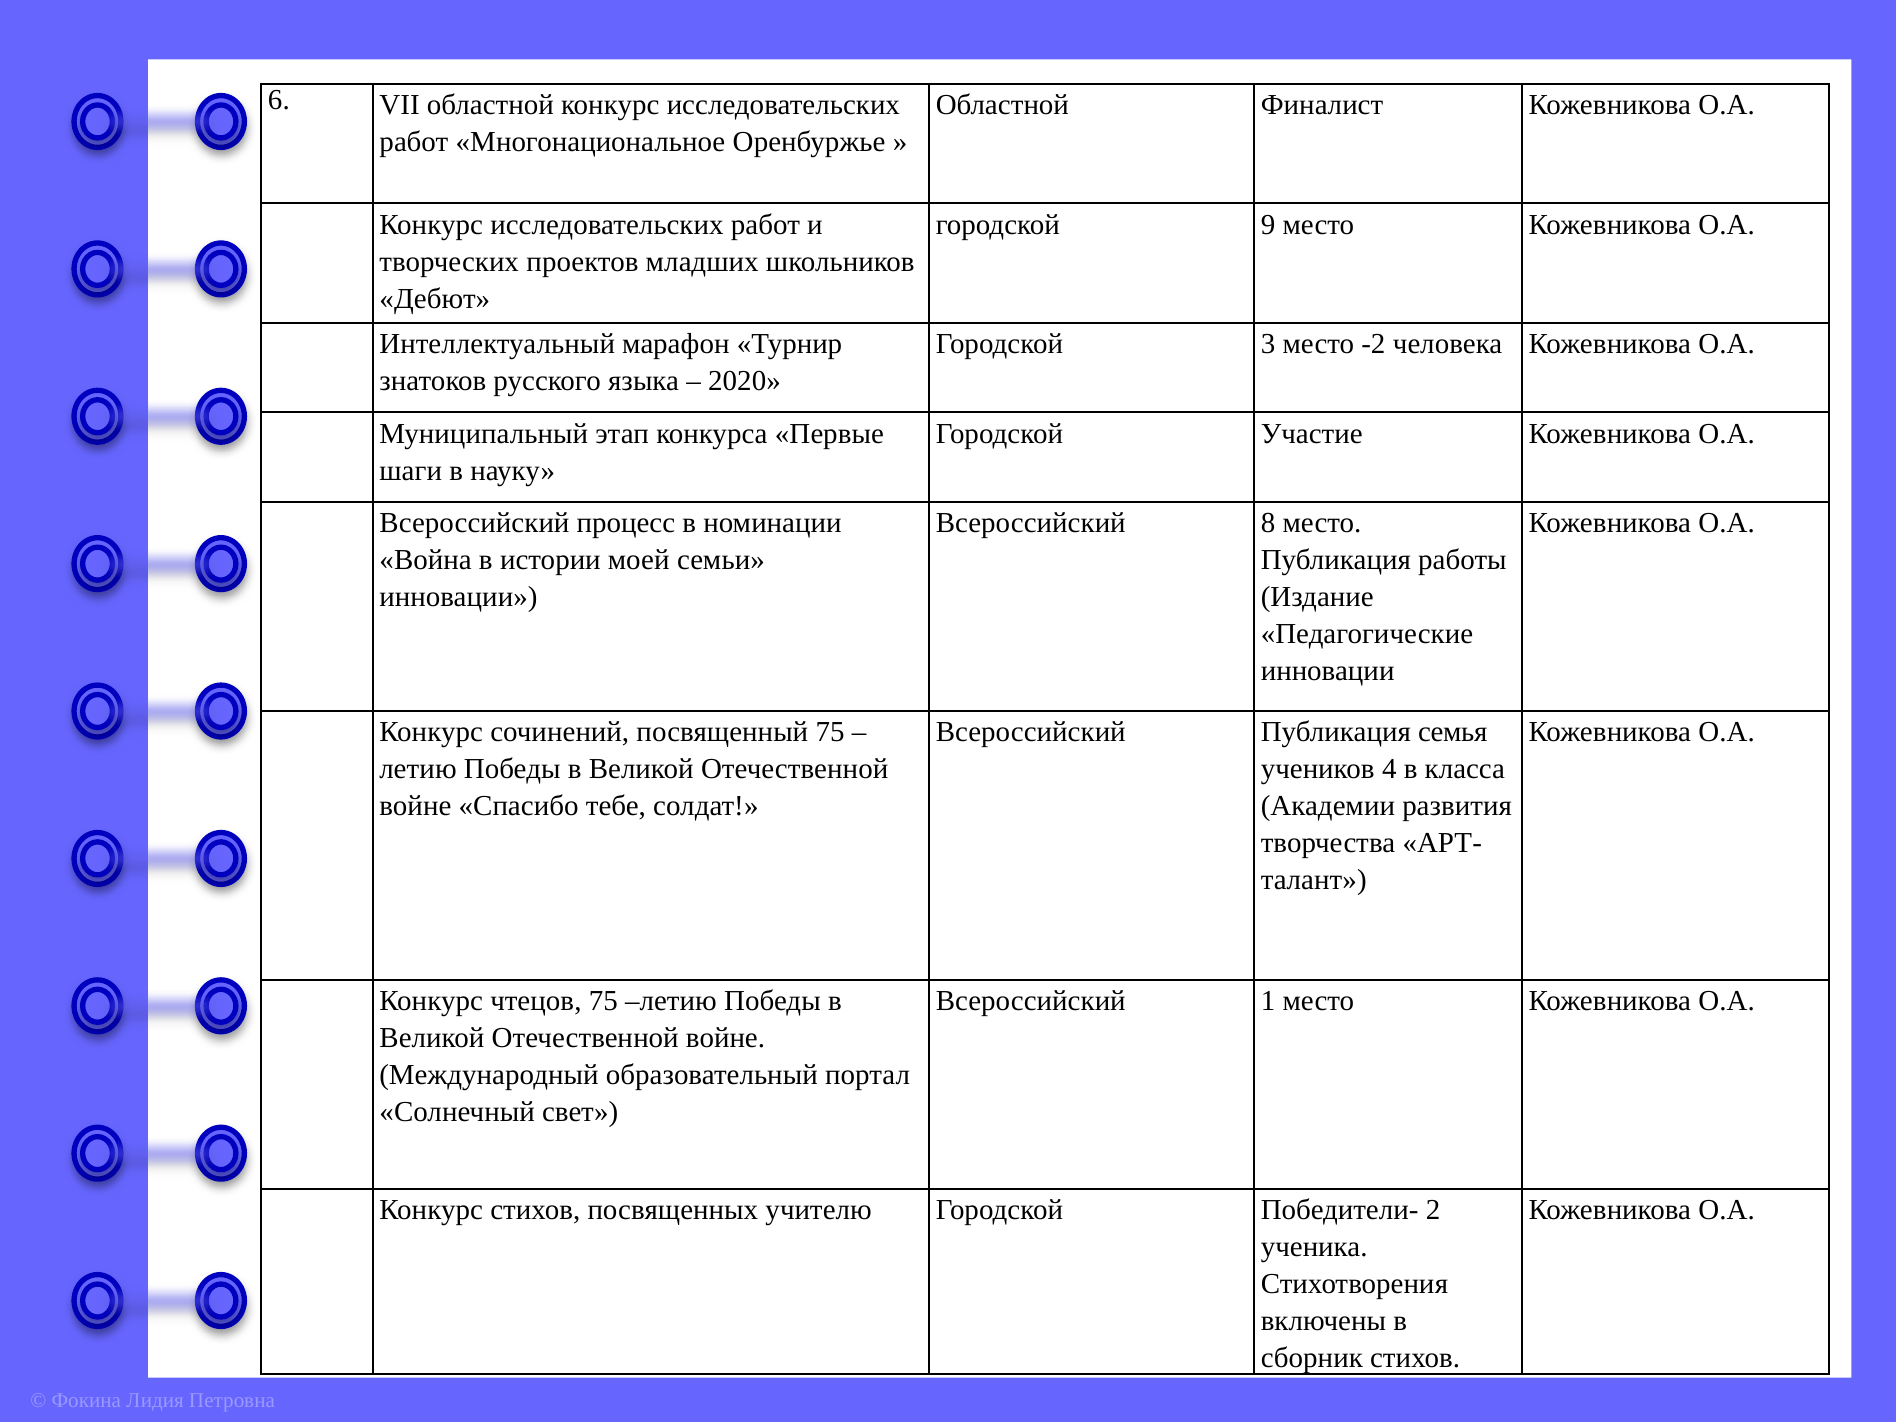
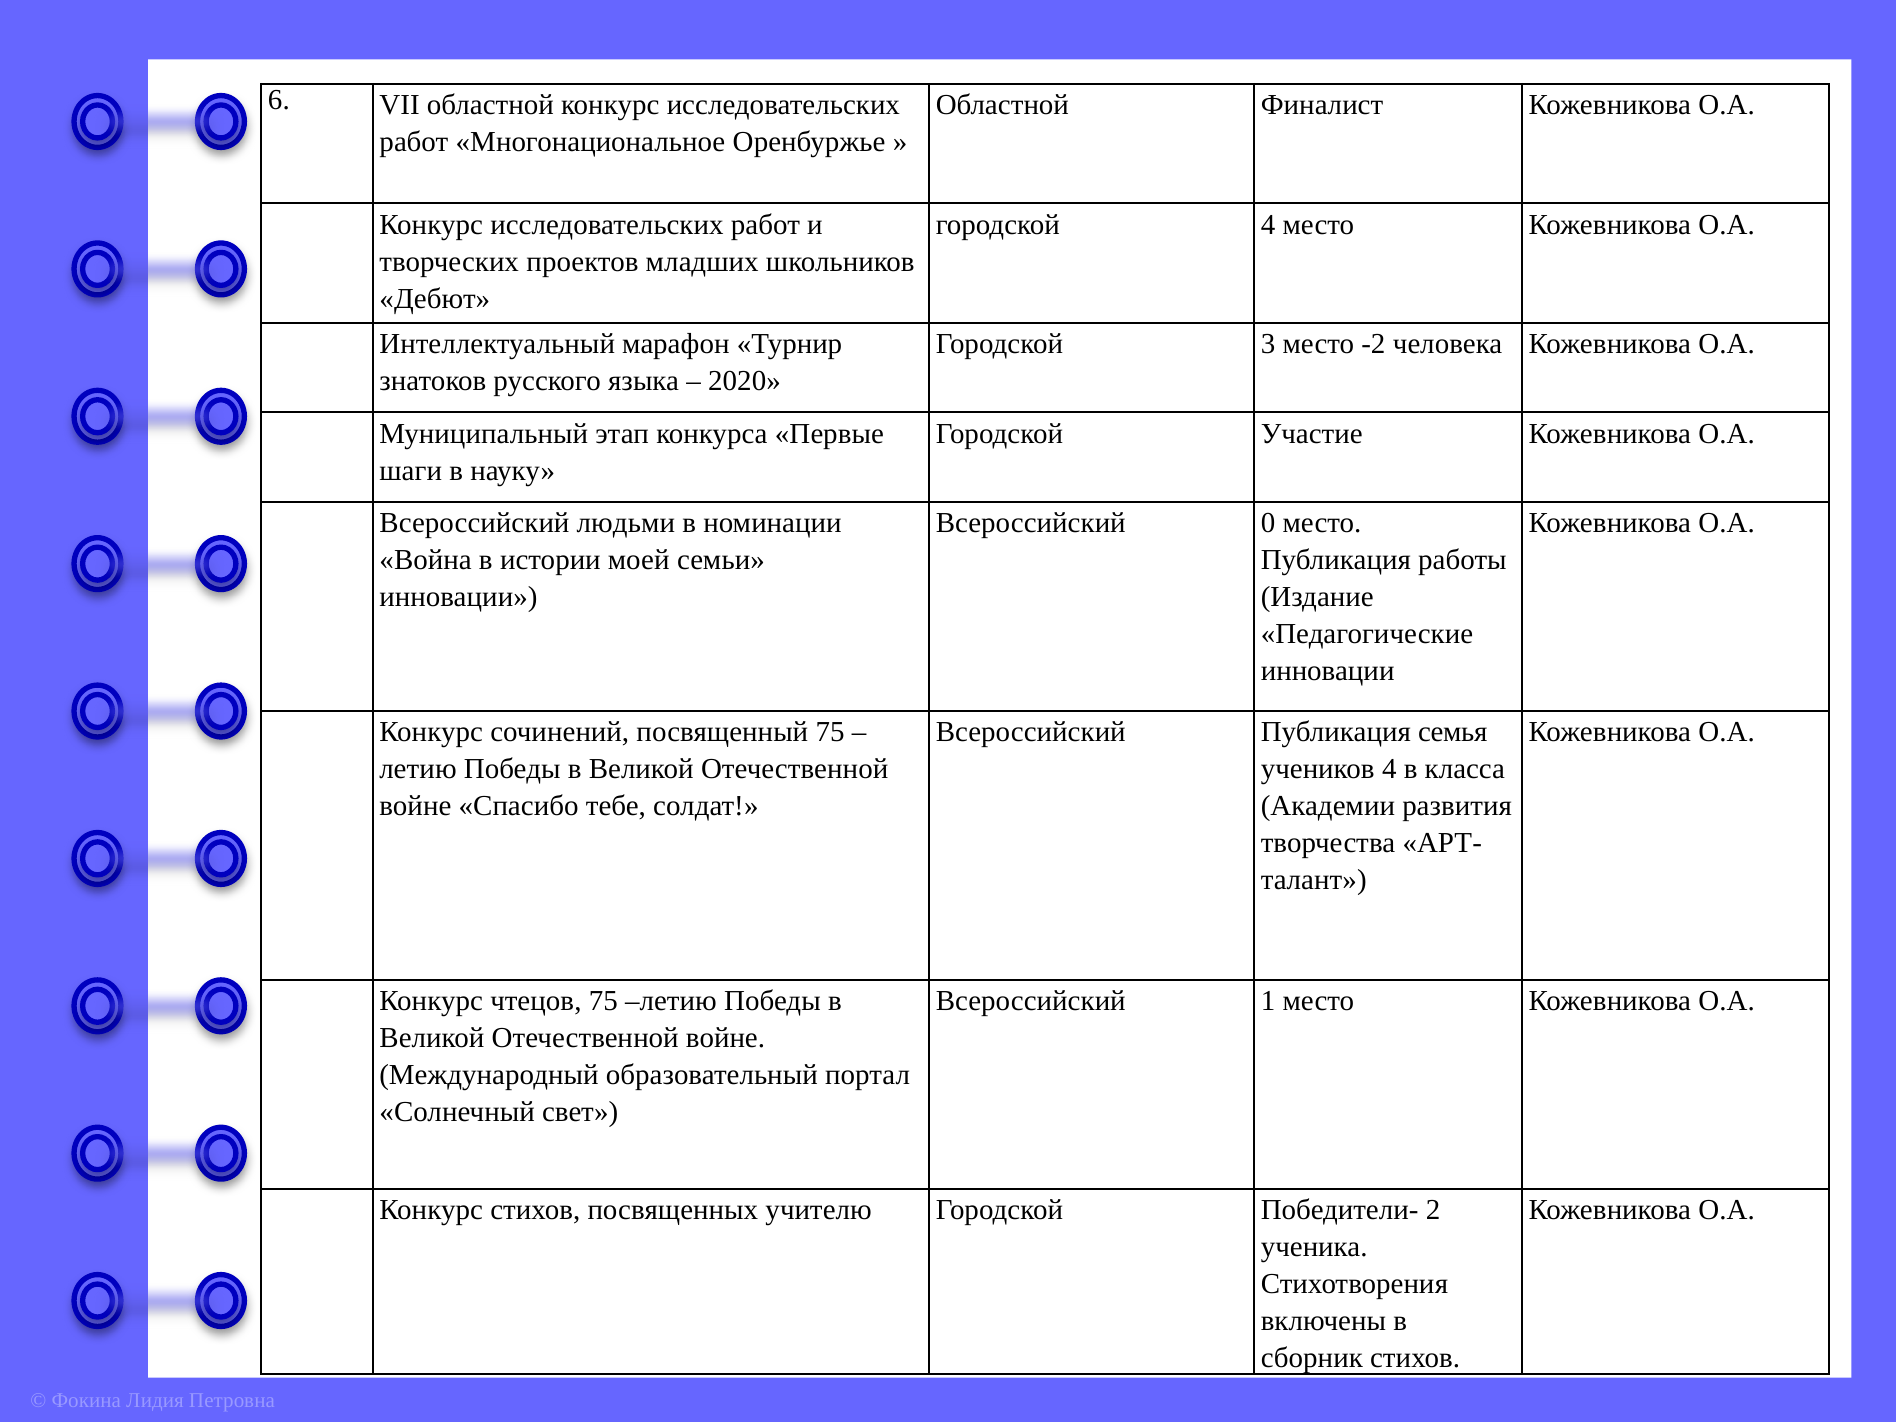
городской 9: 9 -> 4
процесс: процесс -> людьми
8: 8 -> 0
